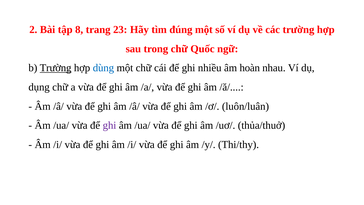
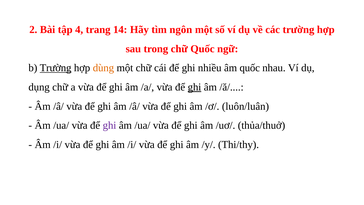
8: 8 -> 4
23: 23 -> 14
đúng: đúng -> ngôn
dùng colour: blue -> orange
âm hoàn: hoàn -> quốc
ghi at (194, 87) underline: none -> present
